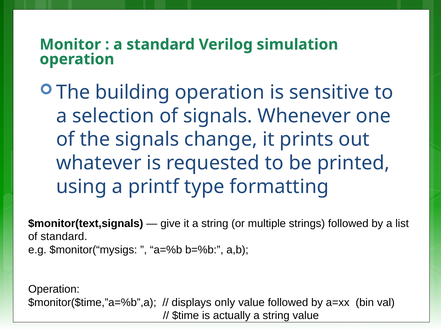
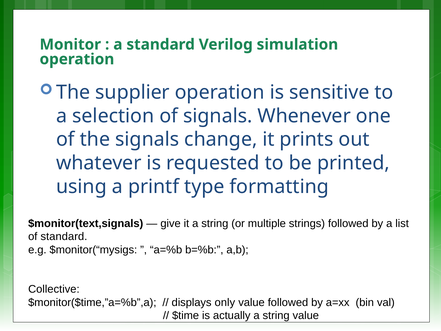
building: building -> supplier
Operation at (54, 289): Operation -> Collective
